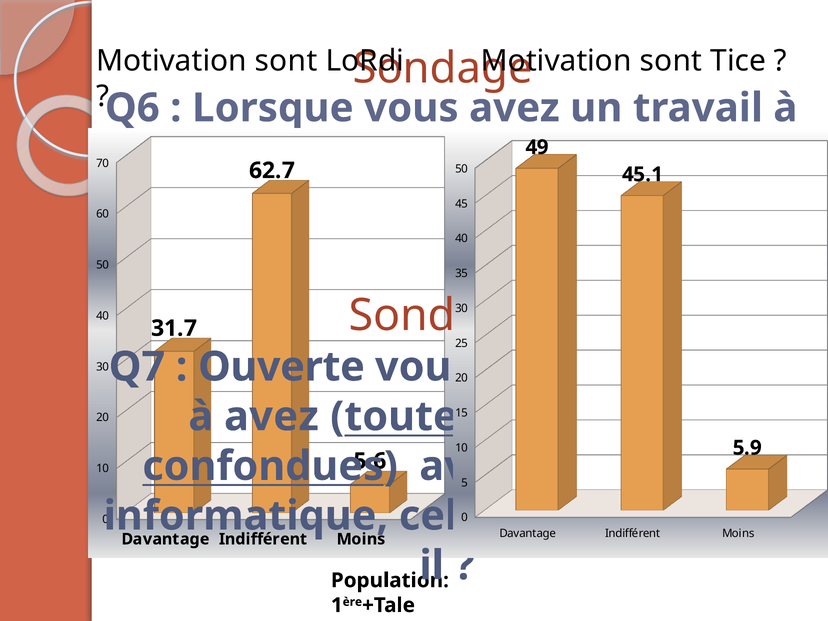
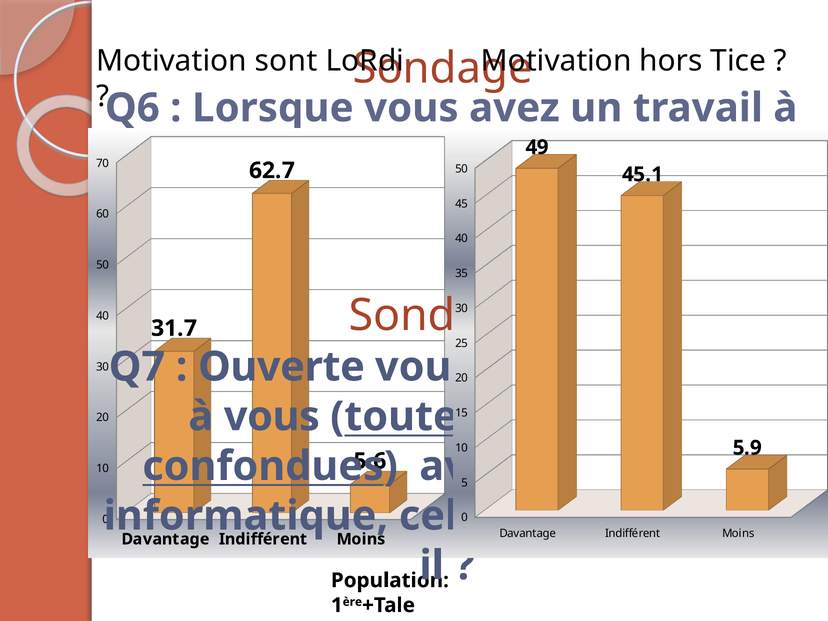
sont at (671, 61): sont -> hors
à avez: avez -> vous
